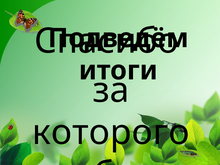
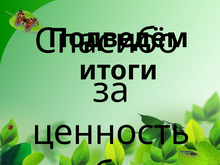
которого: которого -> ценность
